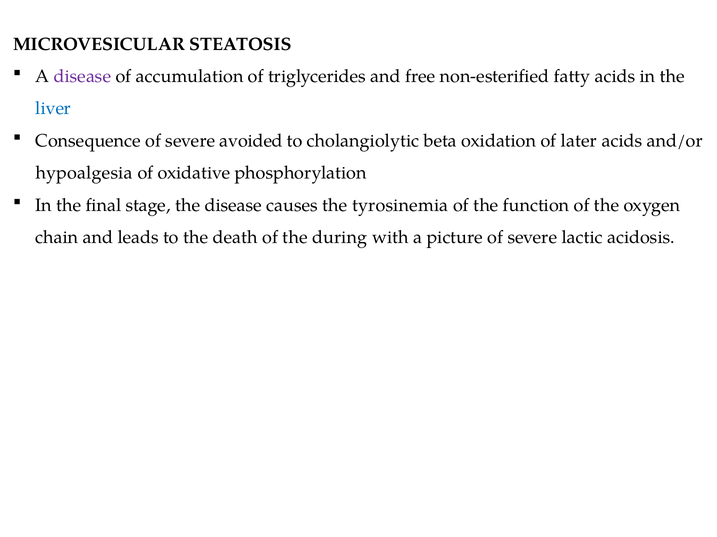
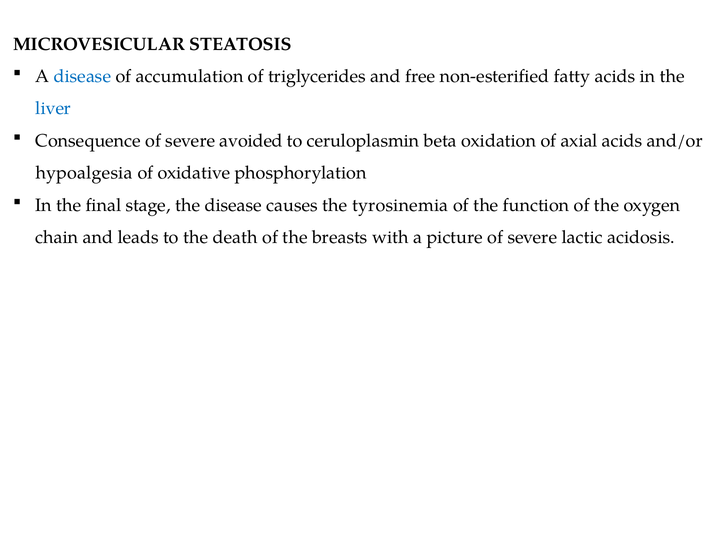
disease at (83, 76) colour: purple -> blue
cholangiolytic: cholangiolytic -> ceruloplasmin
later: later -> axial
during: during -> breasts
